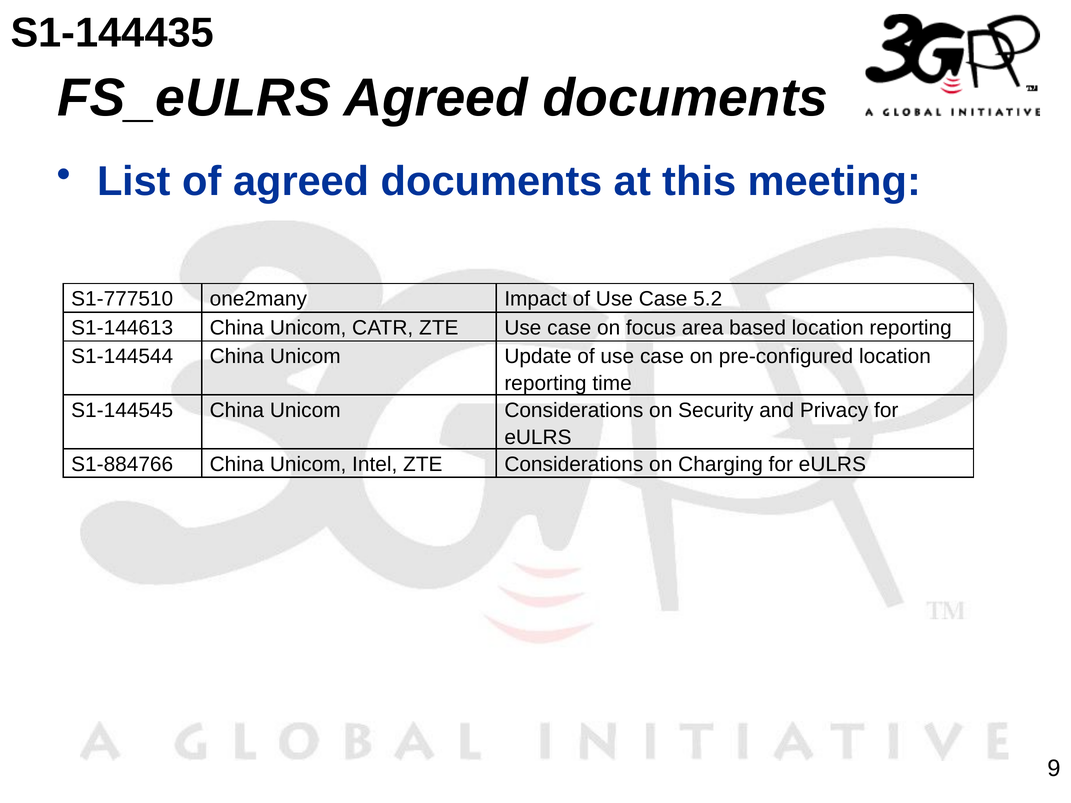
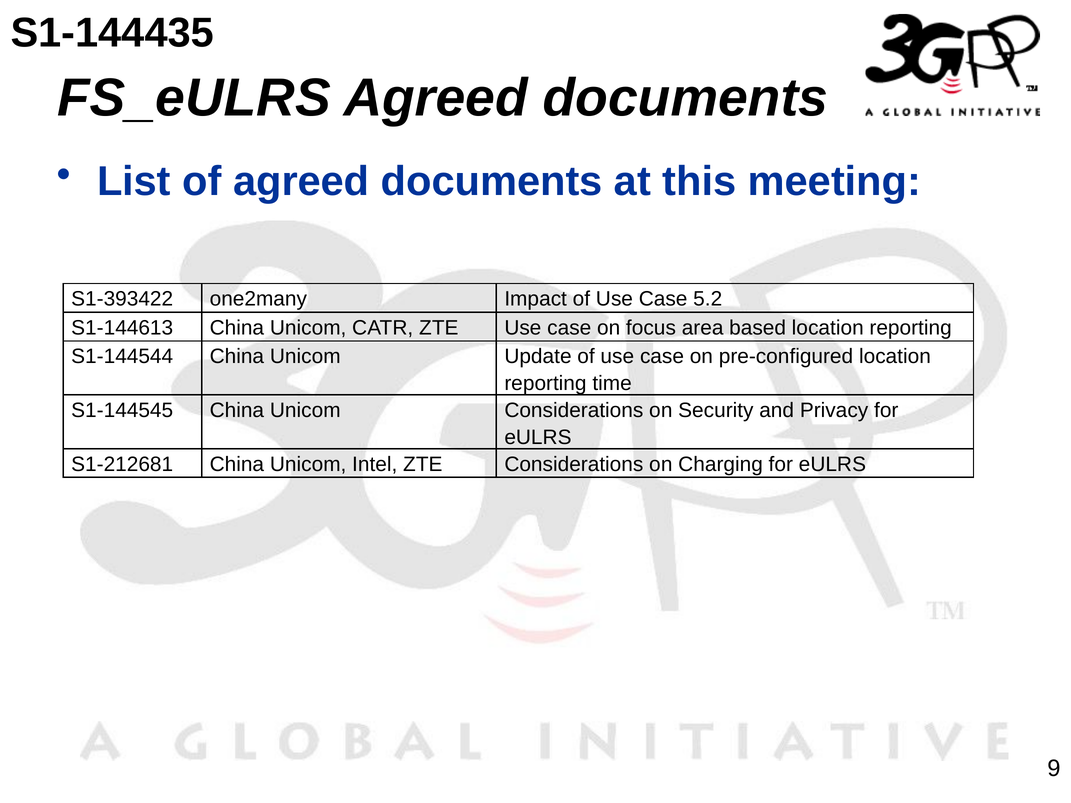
S1-777510: S1-777510 -> S1-393422
S1-884766: S1-884766 -> S1-212681
